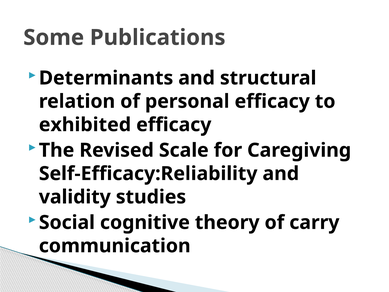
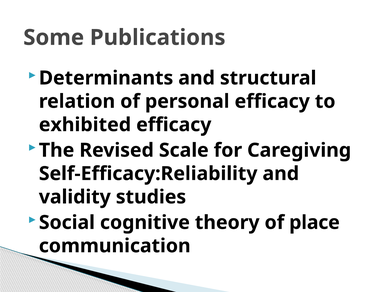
carry: carry -> place
